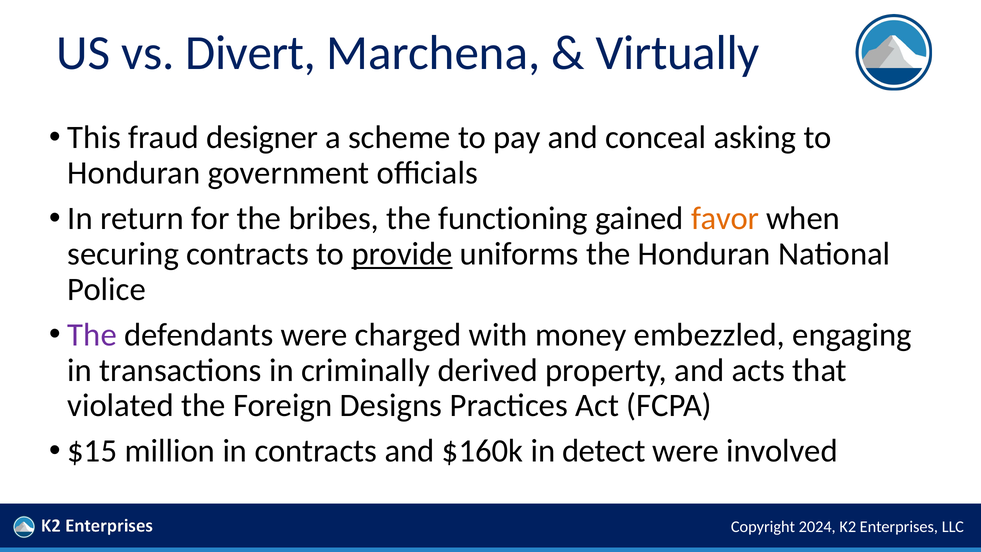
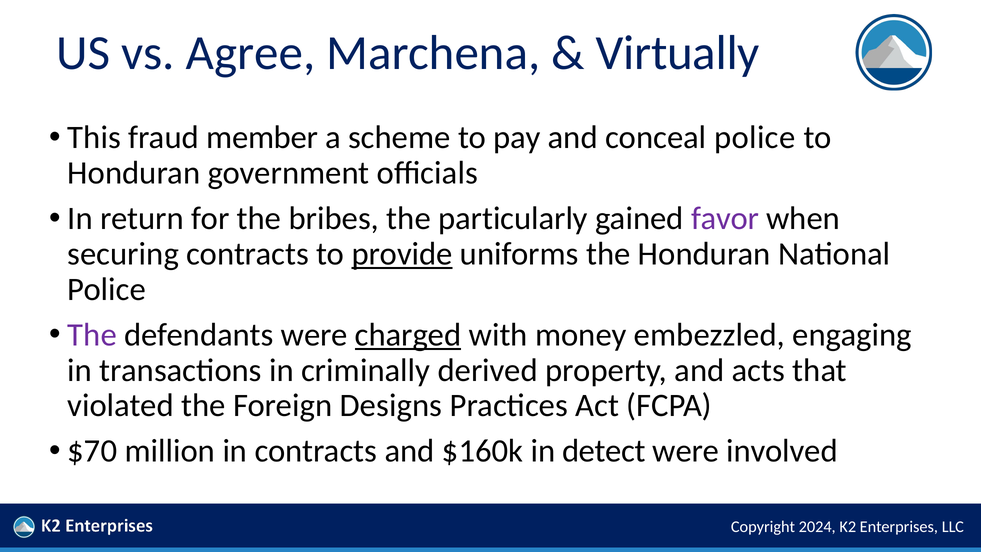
Divert: Divert -> Agree
designer: designer -> member
conceal asking: asking -> police
functioning: functioning -> particularly
favor colour: orange -> purple
charged underline: none -> present
$15: $15 -> $70
